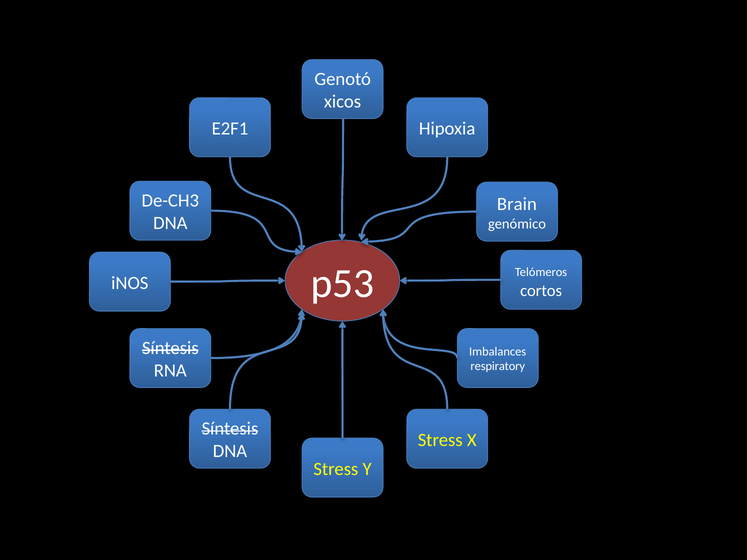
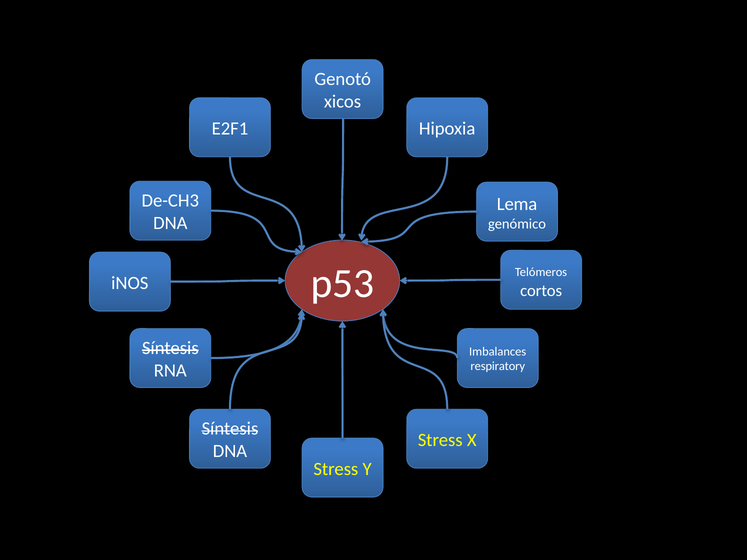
Brain: Brain -> Lema
